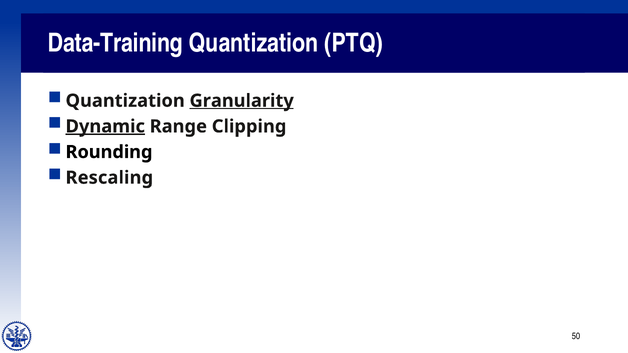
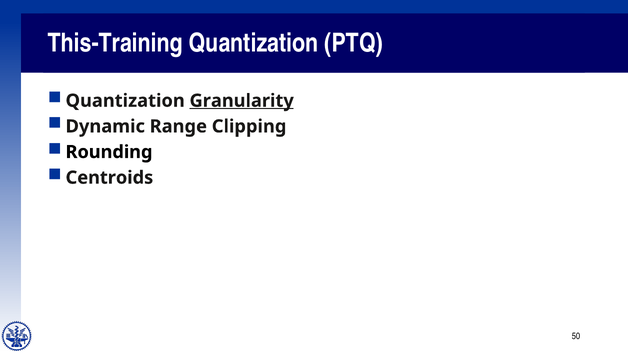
Data-Training: Data-Training -> This-Training
Dynamic underline: present -> none
Rescaling: Rescaling -> Centroids
